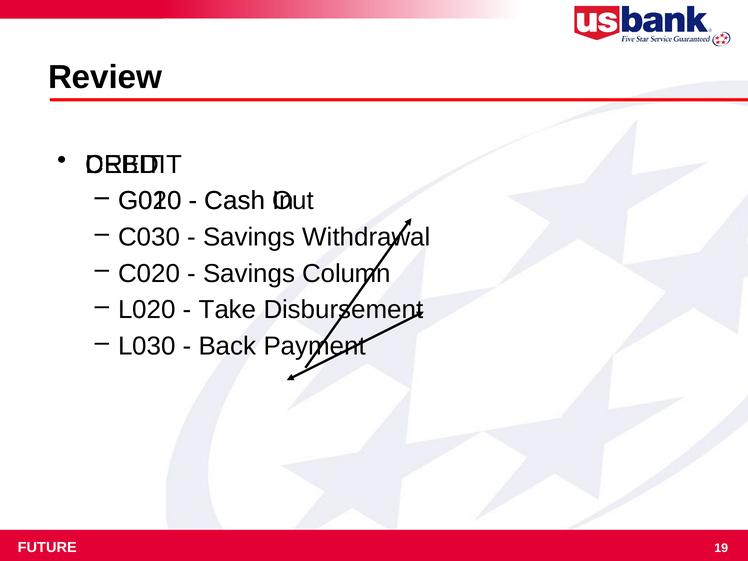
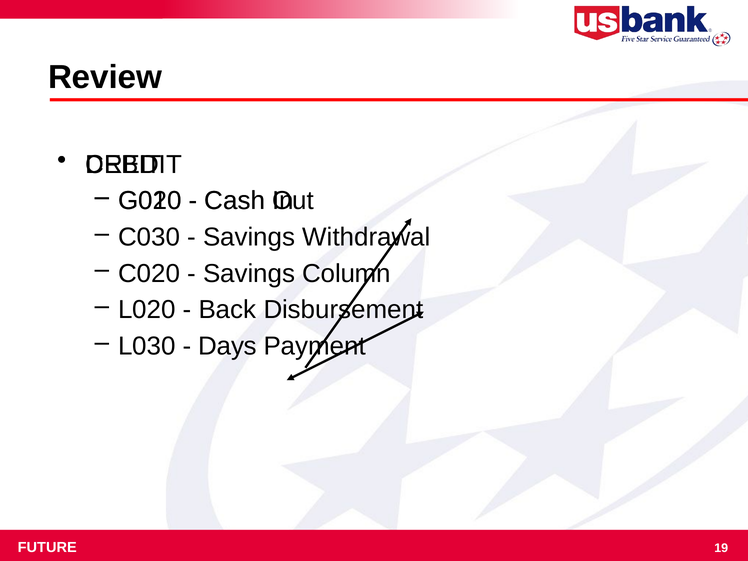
Take: Take -> Back
Back: Back -> Days
